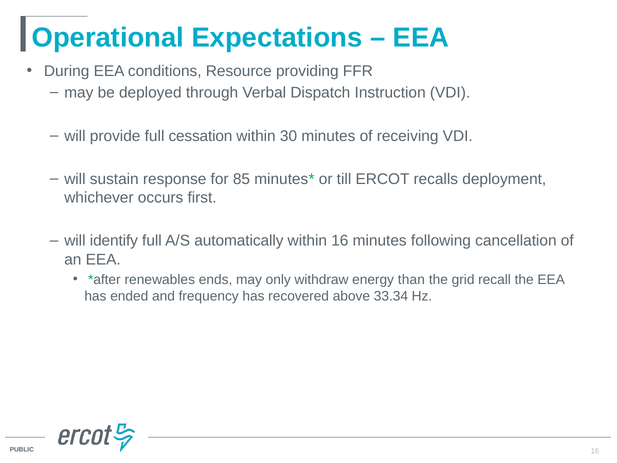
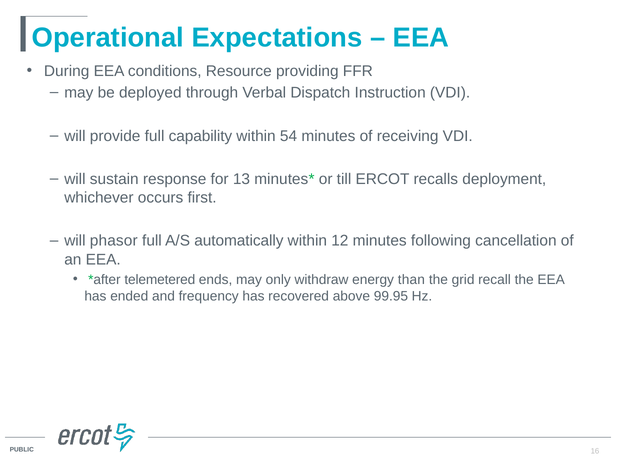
cessation: cessation -> capability
30: 30 -> 54
85: 85 -> 13
identify: identify -> phasor
within 16: 16 -> 12
renewables: renewables -> telemetered
33.34: 33.34 -> 99.95
